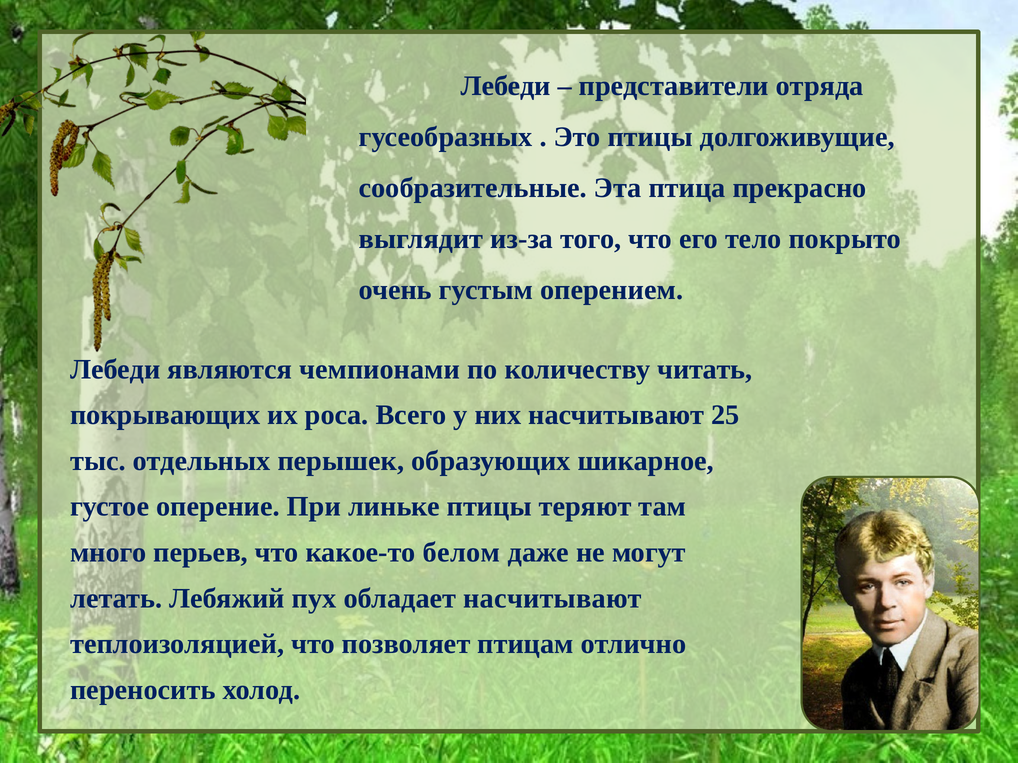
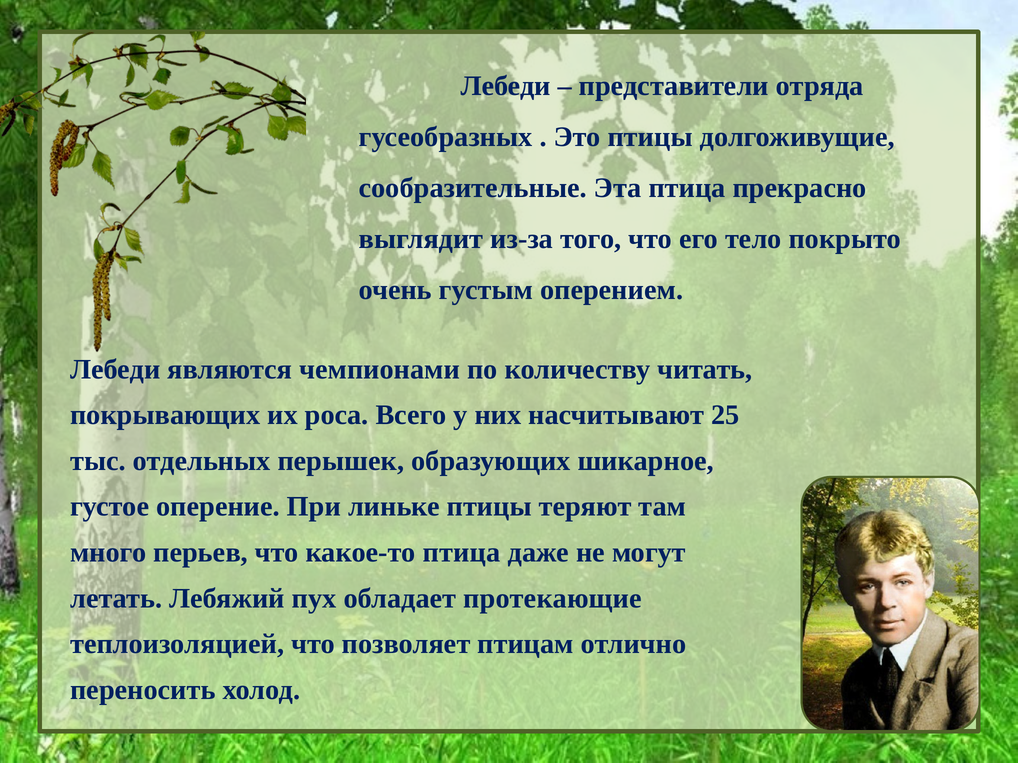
какое-то белом: белом -> птица
обладает насчитывают: насчитывают -> протекающие
